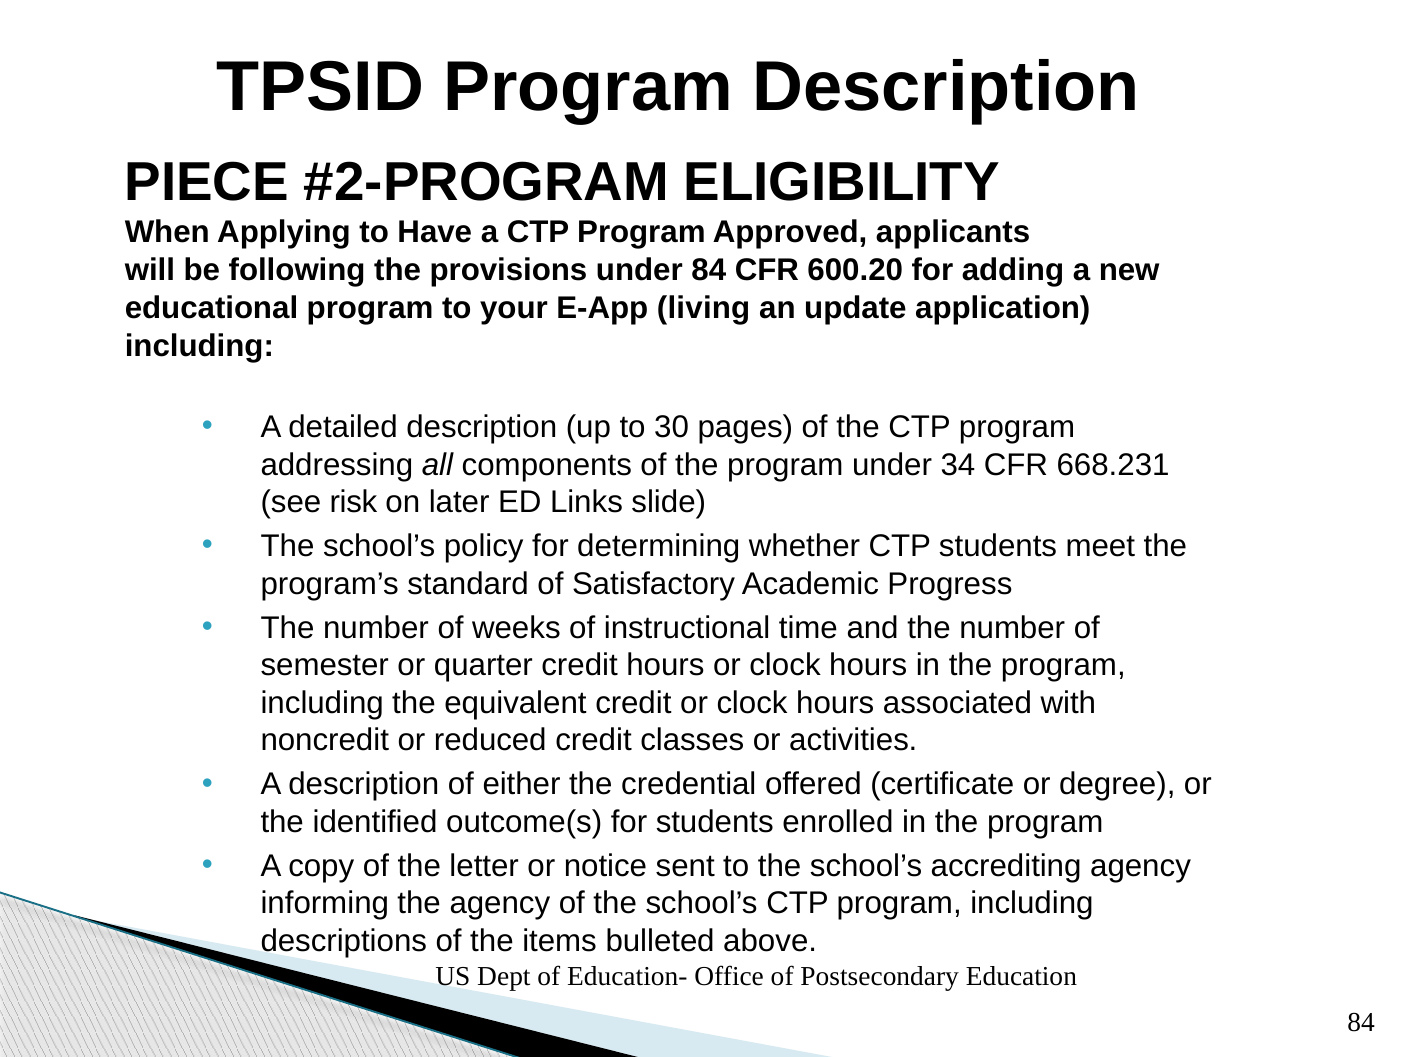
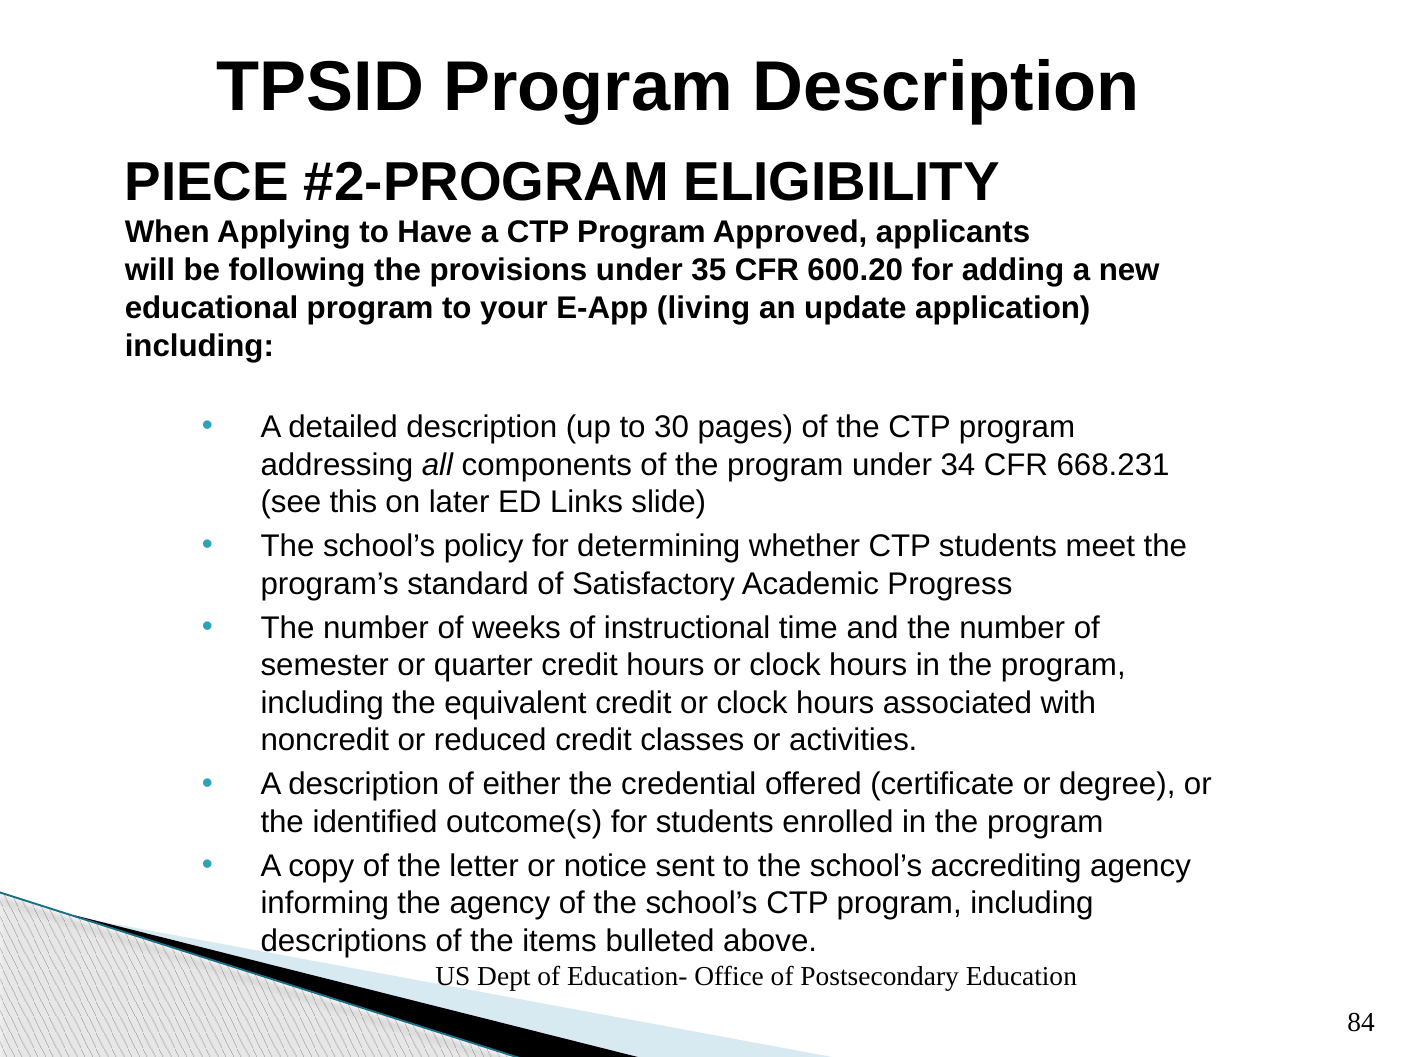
under 84: 84 -> 35
risk: risk -> this
